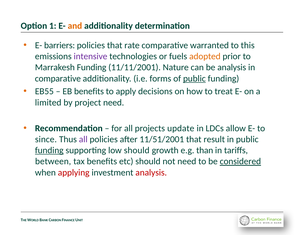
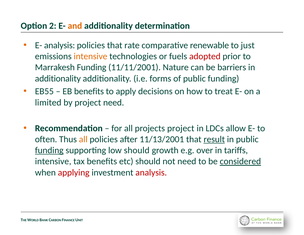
1: 1 -> 2
E- barriers: barriers -> analysis
warranted: warranted -> renewable
this: this -> just
intensive at (91, 56) colour: purple -> orange
adopted colour: orange -> red
be analysis: analysis -> barriers
comparative at (58, 78): comparative -> additionality
public at (194, 78) underline: present -> none
projects update: update -> project
since: since -> often
all at (83, 139) colour: purple -> orange
11/51/2001: 11/51/2001 -> 11/13/2001
result underline: none -> present
than: than -> over
between at (53, 161): between -> intensive
